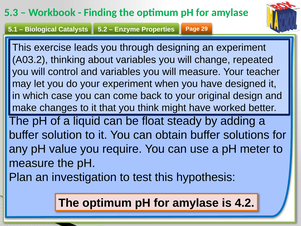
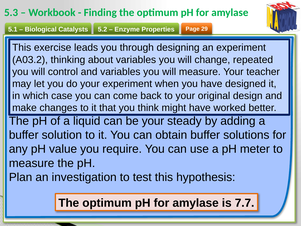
be float: float -> your
4.2: 4.2 -> 7.7
